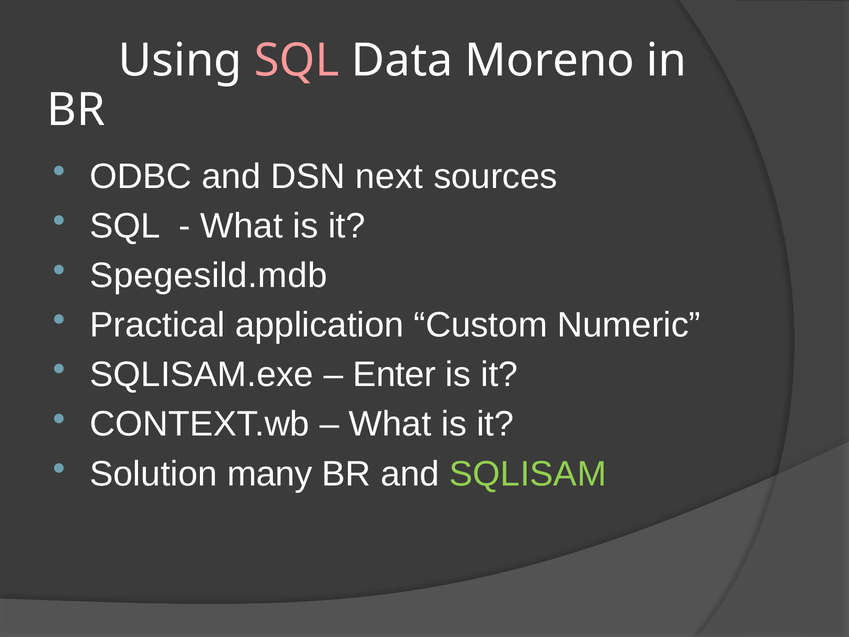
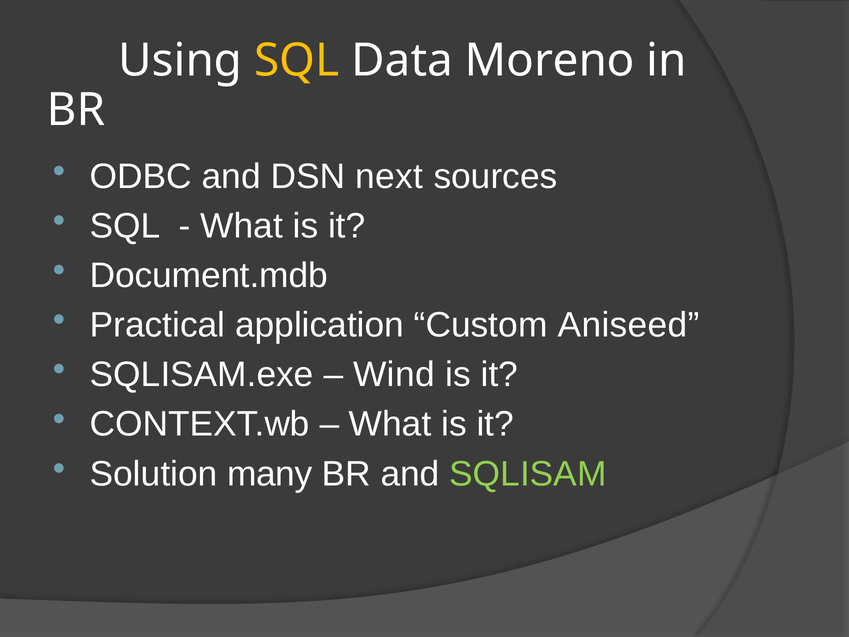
SQL at (297, 60) colour: pink -> yellow
Spegesild.mdb: Spegesild.mdb -> Document.mdb
Numeric: Numeric -> Aniseed
Enter: Enter -> Wind
